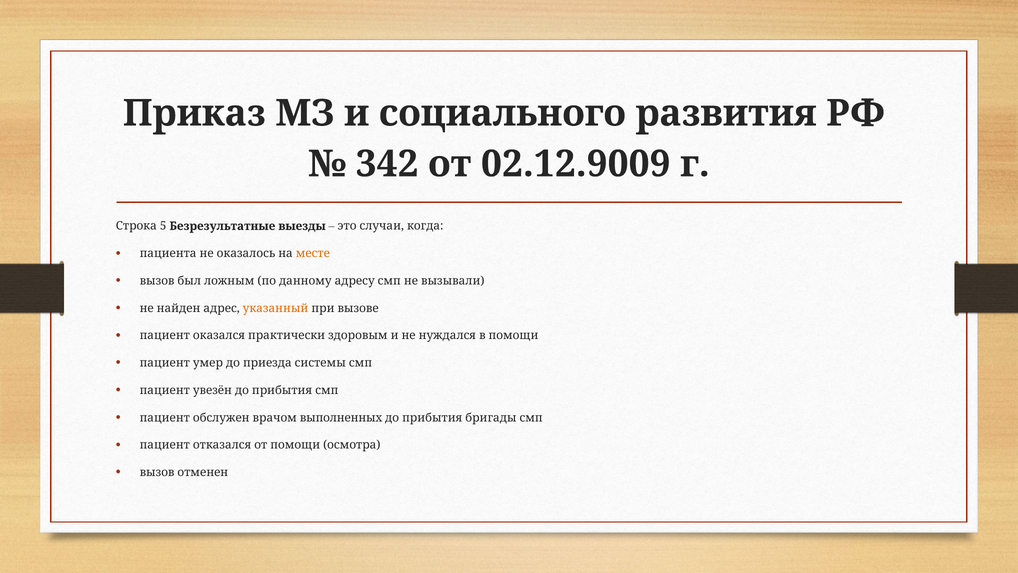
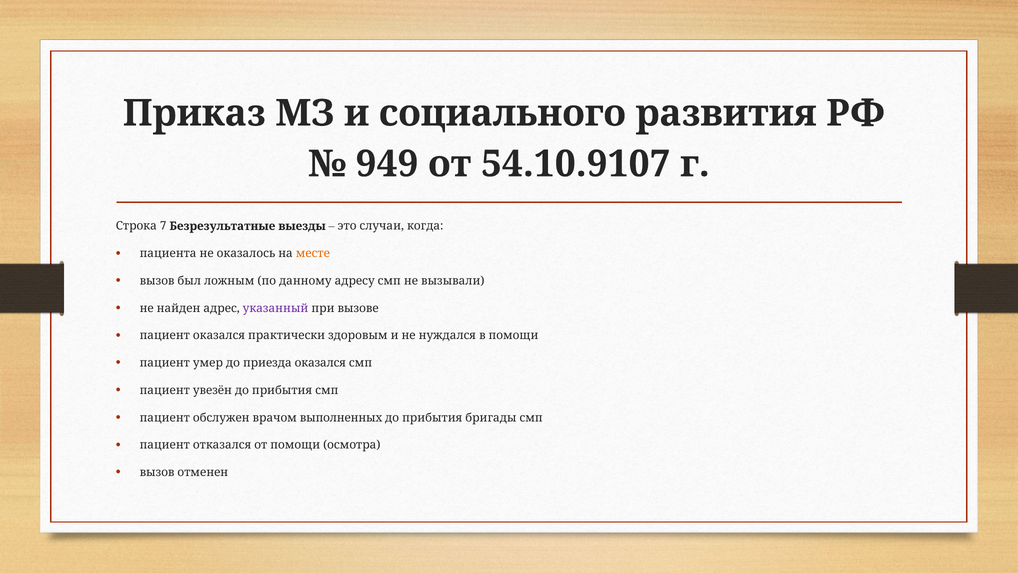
342: 342 -> 949
02.12.9009: 02.12.9009 -> 54.10.9107
5: 5 -> 7
указанный colour: orange -> purple
приезда системы: системы -> оказался
